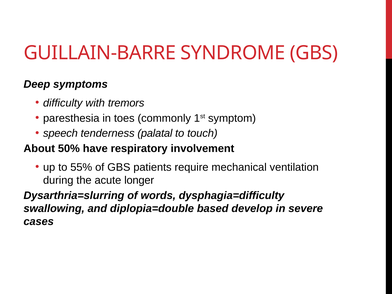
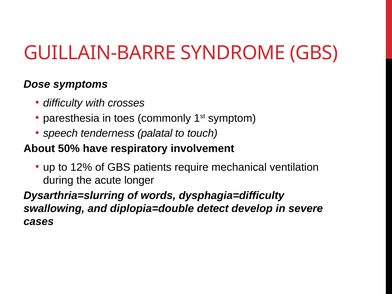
Deep: Deep -> Dose
tremors: tremors -> crosses
55%: 55% -> 12%
based: based -> detect
